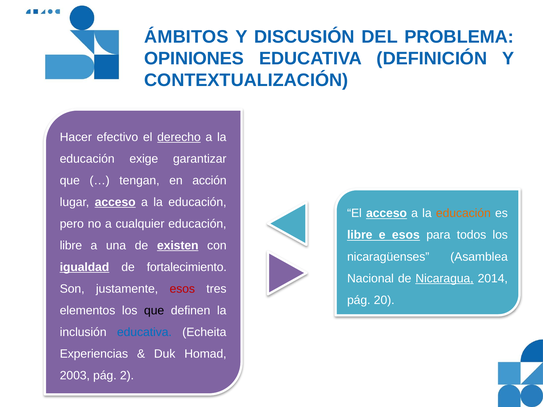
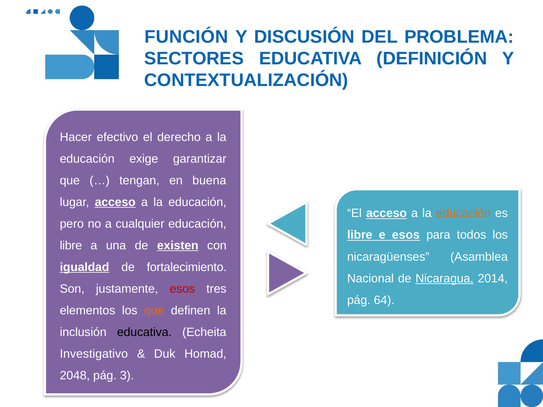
ÁMBITOS: ÁMBITOS -> FUNCIÓN
OPINIONES: OPINIONES -> SECTORES
derecho underline: present -> none
acción: acción -> buena
20: 20 -> 64
que at (154, 311) colour: black -> orange
educativa at (144, 332) colour: blue -> black
Experiencias: Experiencias -> Investigativo
2003: 2003 -> 2048
2: 2 -> 3
